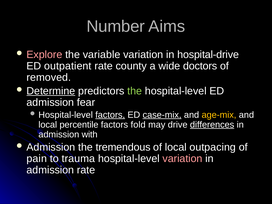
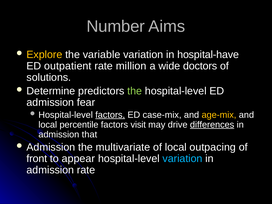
Explore colour: pink -> yellow
hospital-drive: hospital-drive -> hospital-have
county: county -> million
removed: removed -> solutions
Determine underline: present -> none
case-mix underline: present -> none
fold: fold -> visit
with: with -> that
tremendous: tremendous -> multivariate
pain: pain -> front
trauma: trauma -> appear
variation at (183, 159) colour: pink -> light blue
